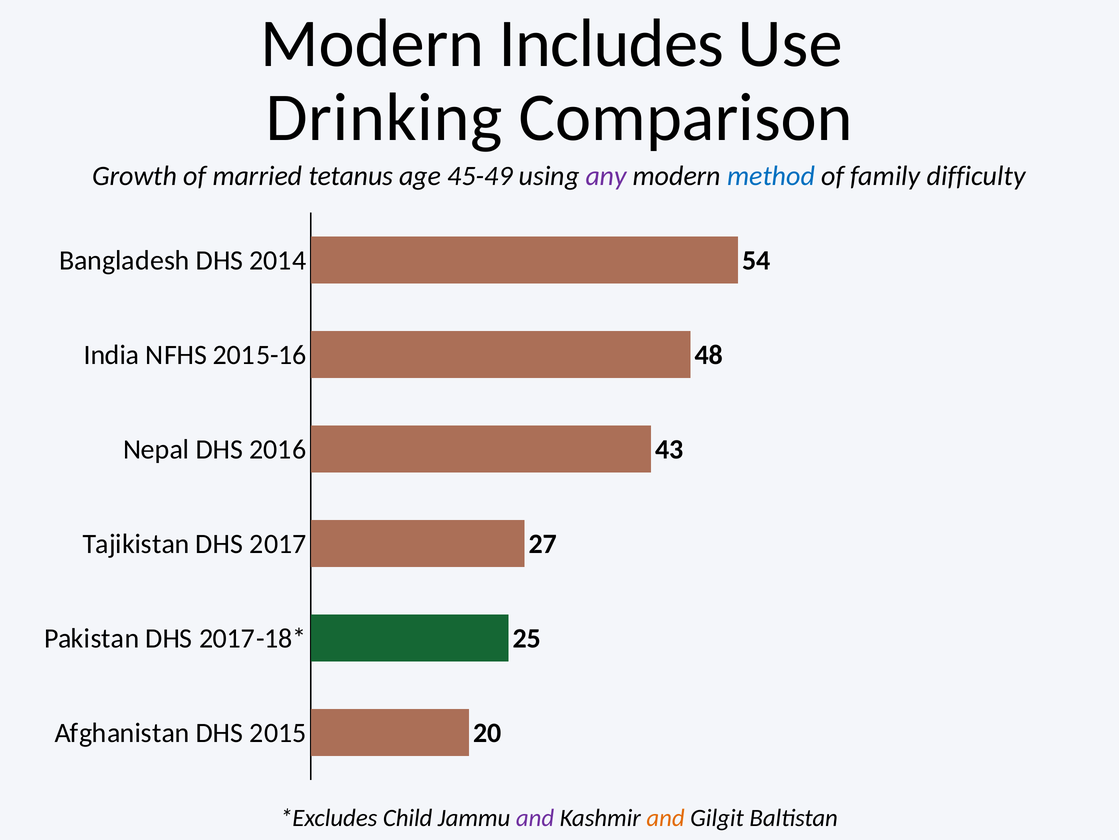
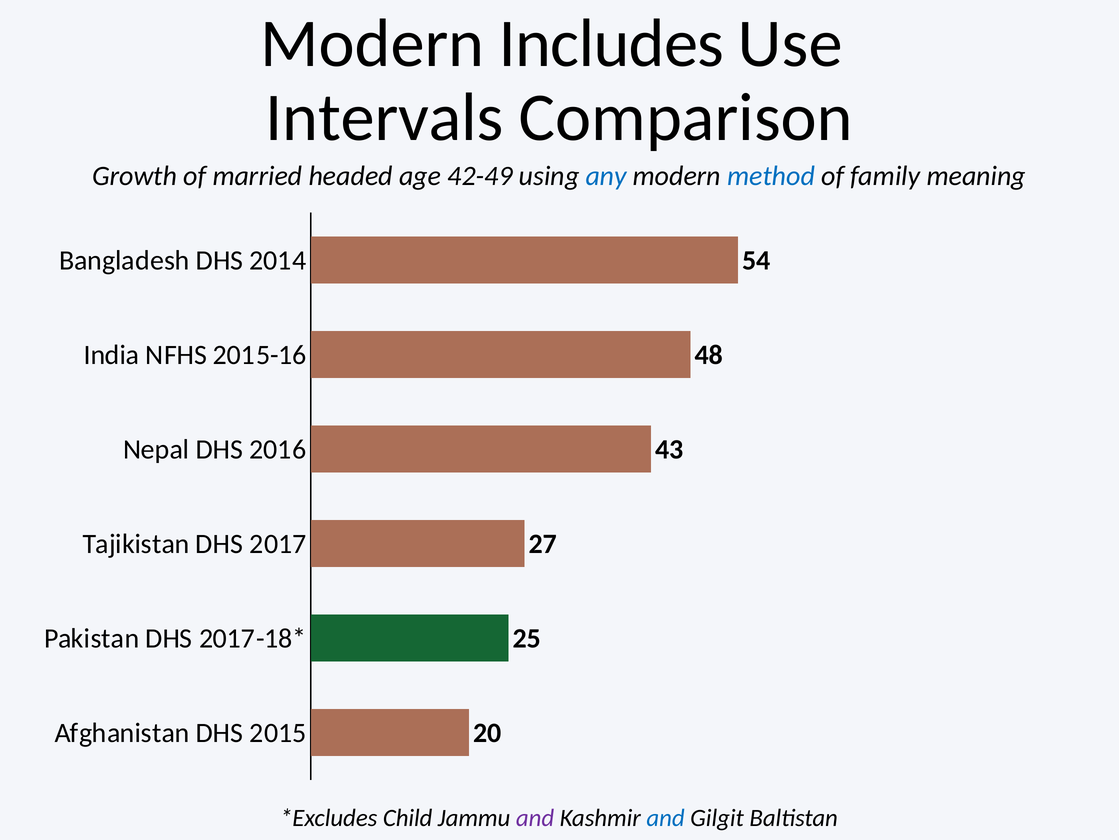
Drinking: Drinking -> Intervals
tetanus: tetanus -> headed
45-49: 45-49 -> 42-49
any colour: purple -> blue
difficulty: difficulty -> meaning
and at (666, 817) colour: orange -> blue
